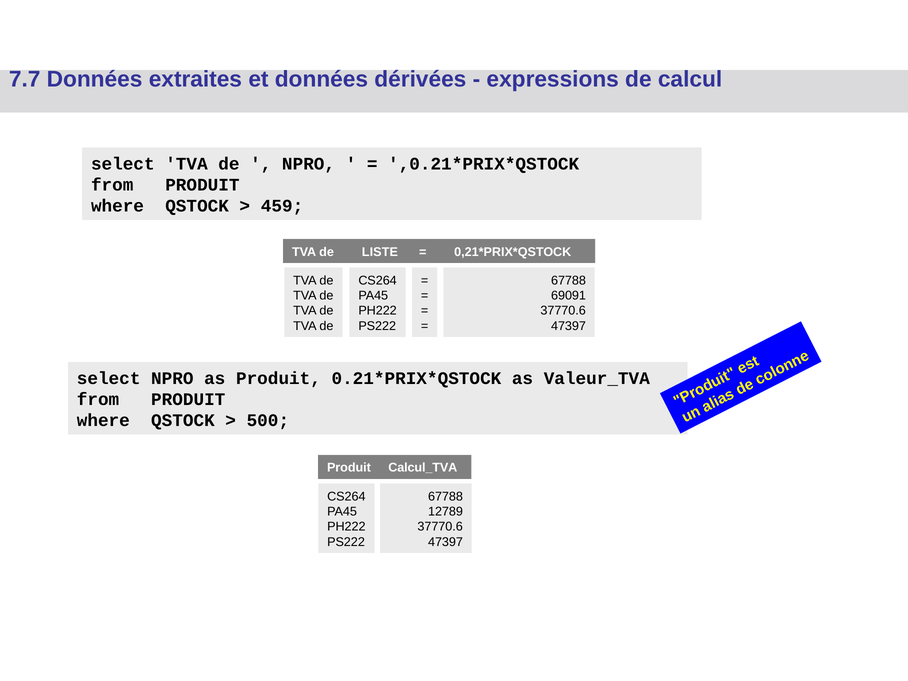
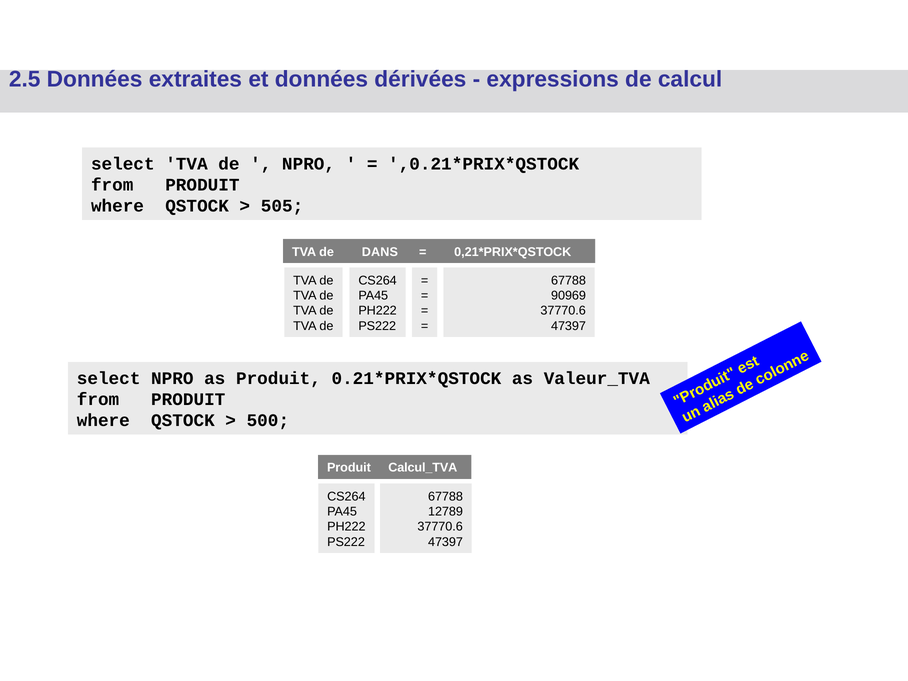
7.7: 7.7 -> 2.5
459: 459 -> 505
LISTE: LISTE -> DANS
69091: 69091 -> 90969
